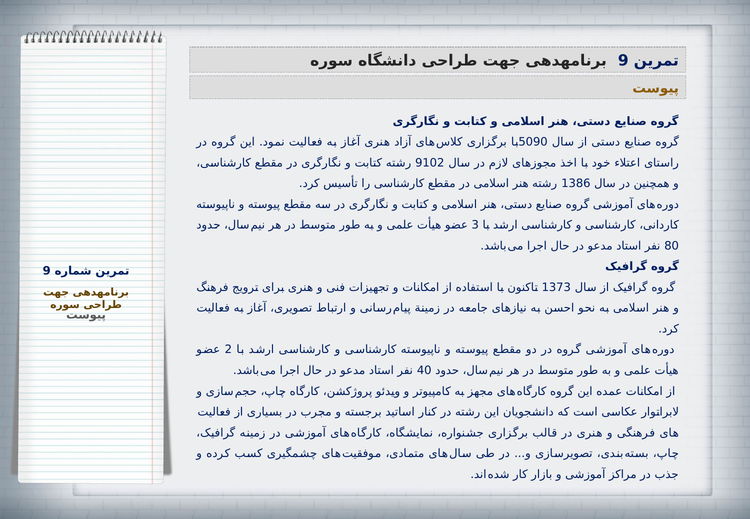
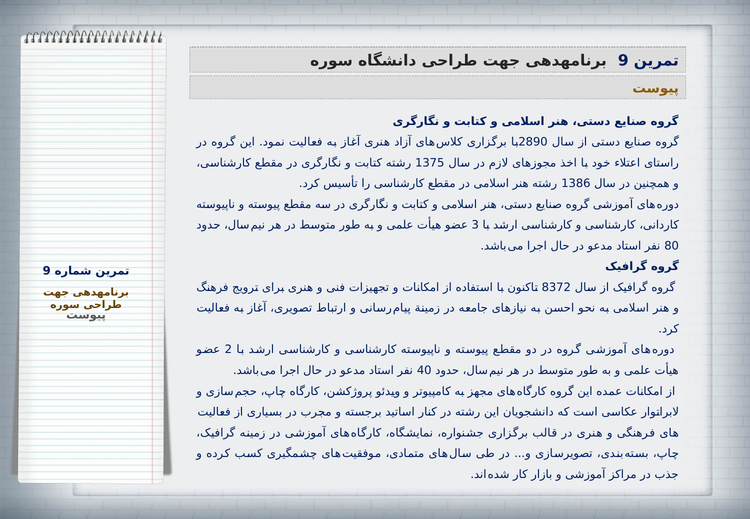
5090: 5090 -> 2890
9102: 9102 -> 1375
1373: 1373 -> 8372
